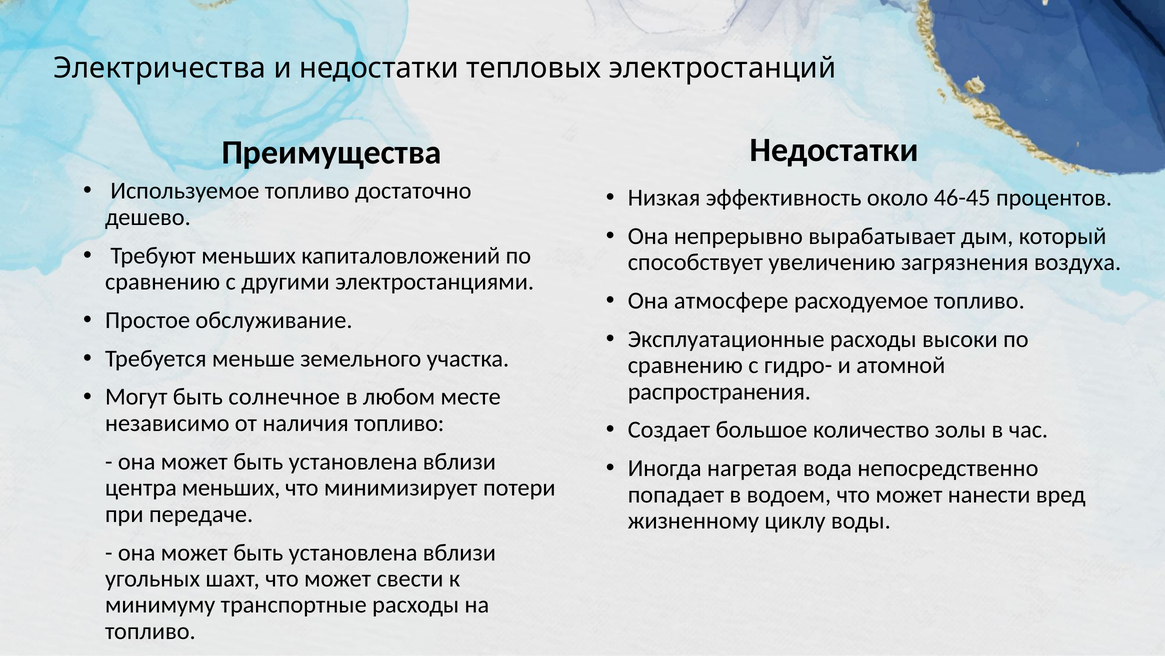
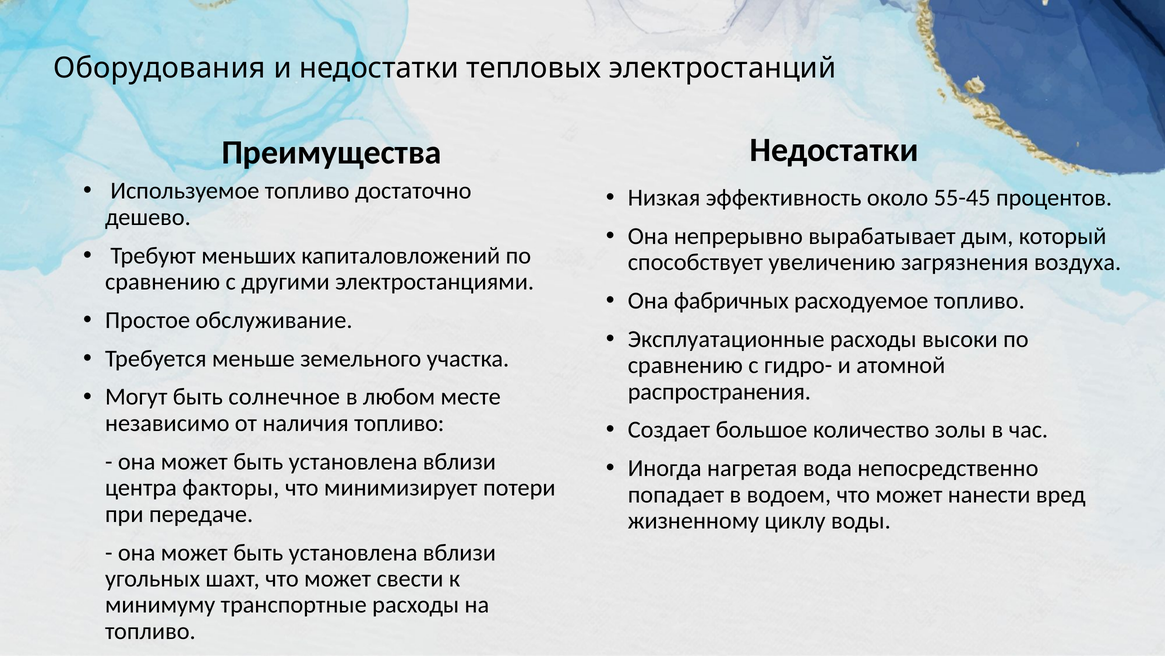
Электричества: Электричества -> Оборудования
46-45: 46-45 -> 55-45
атмосфере: атмосфере -> фабричных
центра меньших: меньших -> факторы
